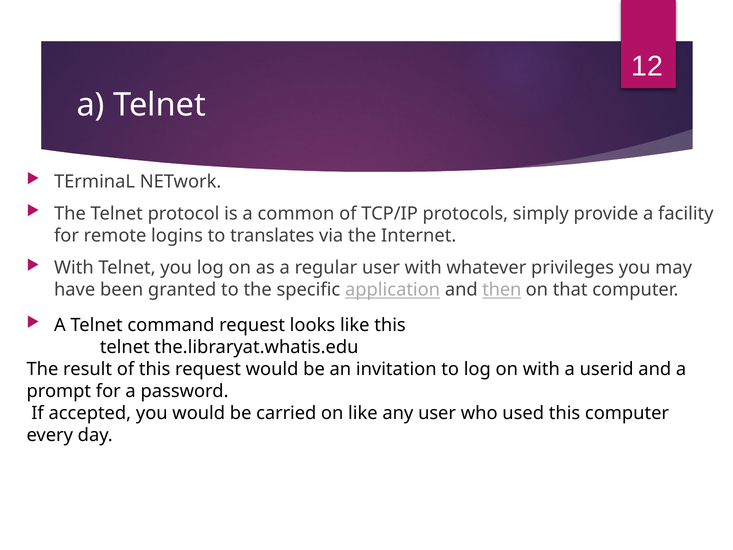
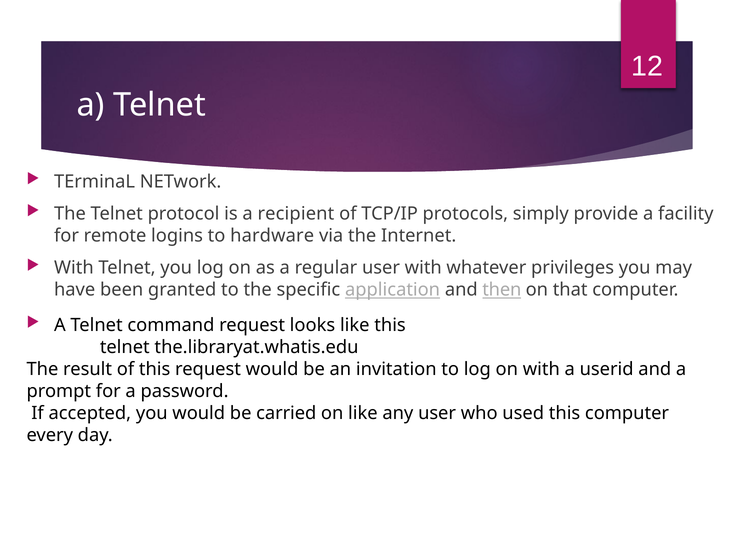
common: common -> recipient
translates: translates -> hardware
